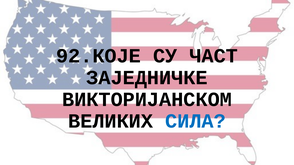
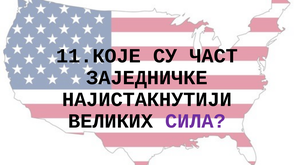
92.КОЈЕ: 92.КОЈЕ -> 11.КОЈЕ
ВИКТОРИЈАНСКОМ: ВИКТОРИЈАНСКОМ -> НАЈИСТАКНУТИЈИ
СИЛА colour: blue -> purple
